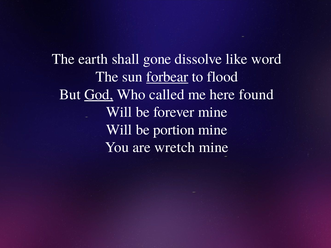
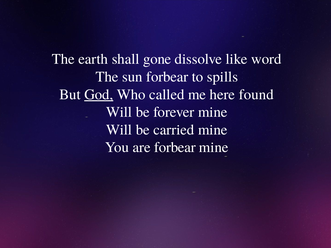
forbear at (167, 77) underline: present -> none
flood: flood -> spills
portion: portion -> carried
are wretch: wretch -> forbear
